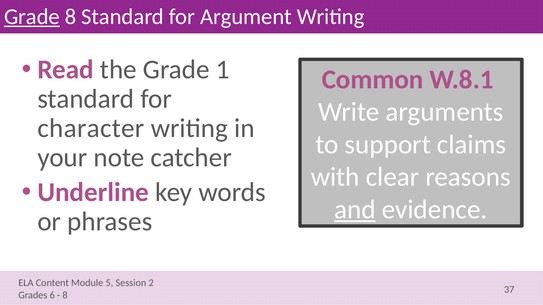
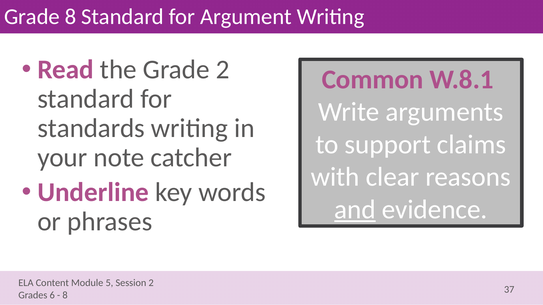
Grade at (32, 17) underline: present -> none
Grade 1: 1 -> 2
character: character -> standards
